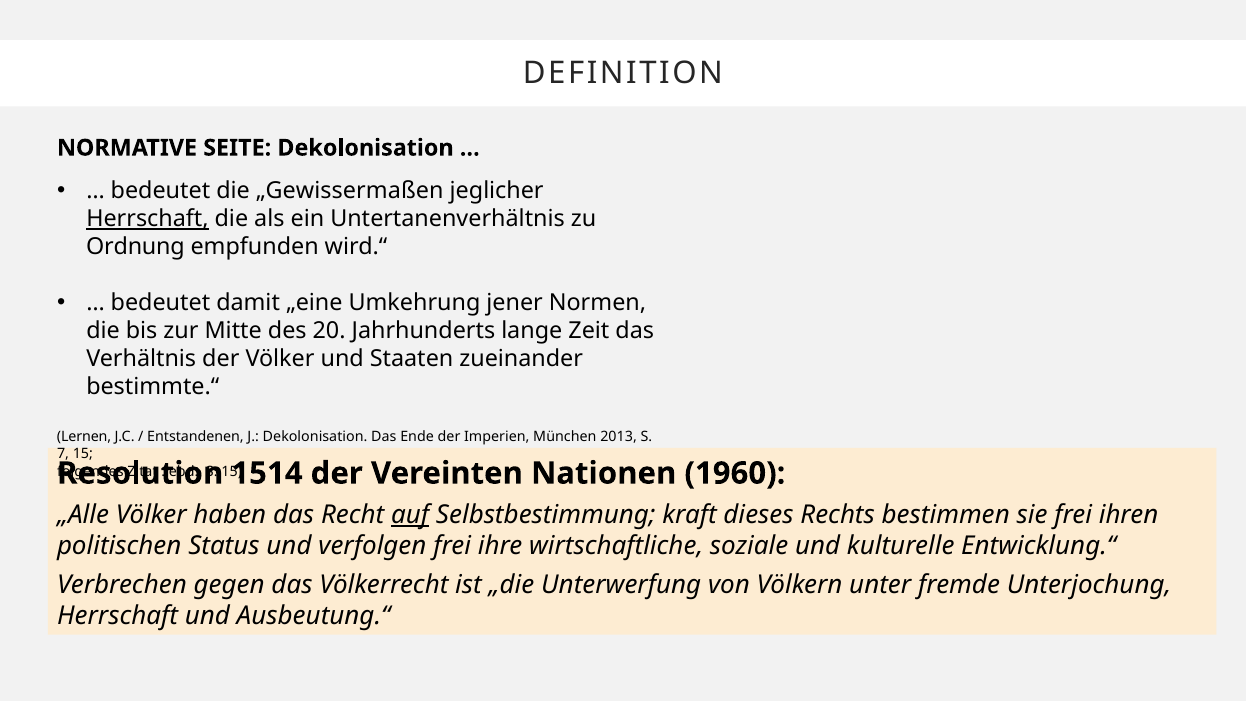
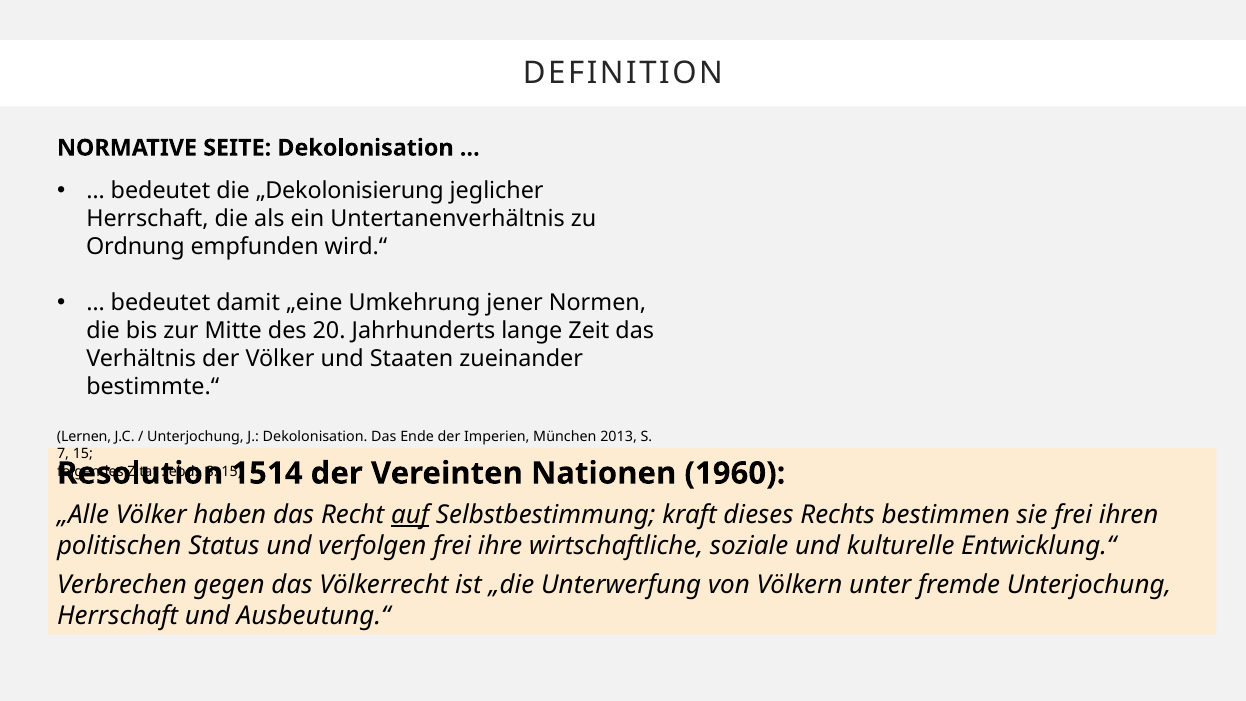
„Gewissermaßen: „Gewissermaßen -> „Dekolonisierung
Herrschaft at (147, 219) underline: present -> none
Entstandenen at (196, 437): Entstandenen -> Unterjochung
